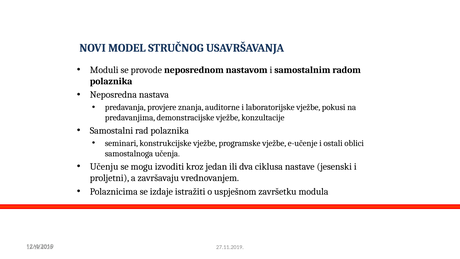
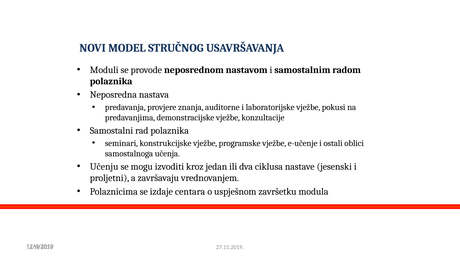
istražiti: istražiti -> centara
